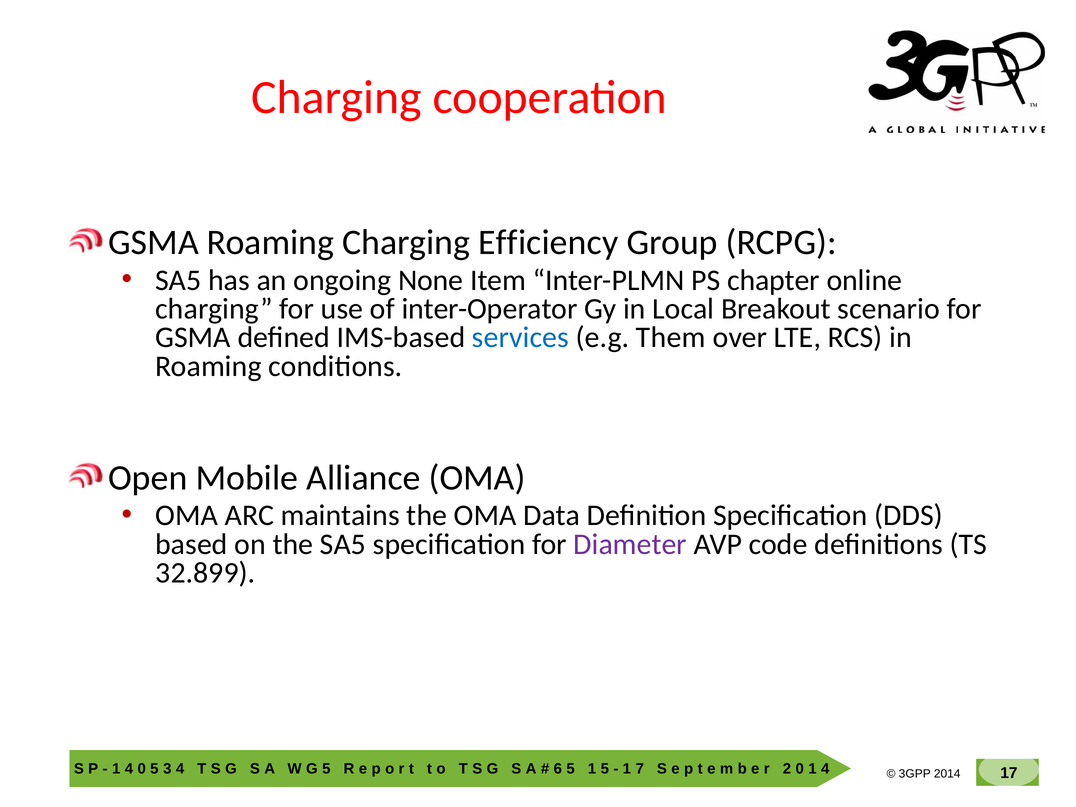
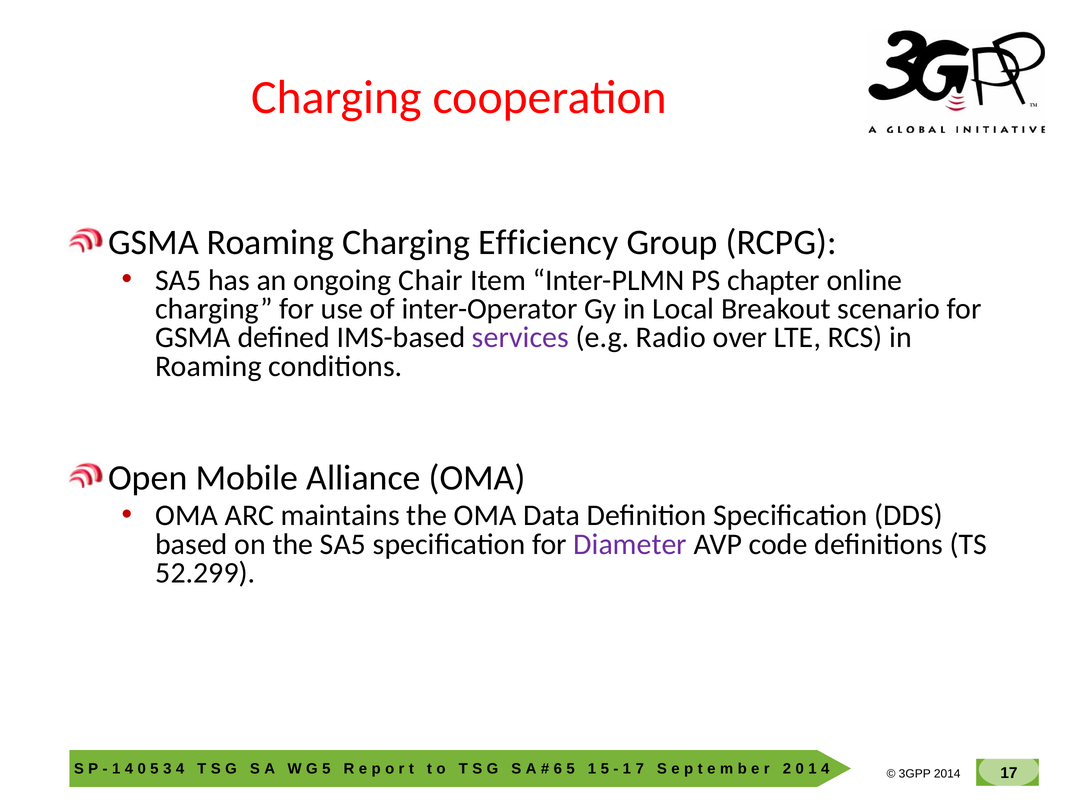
None: None -> Chair
services colour: blue -> purple
Them: Them -> Radio
32.899: 32.899 -> 52.299
